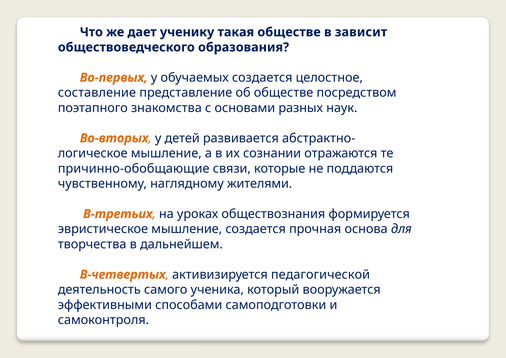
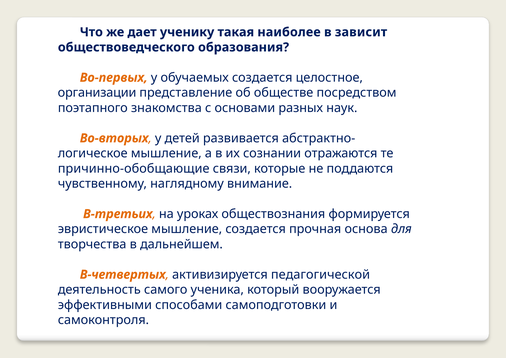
такая обществе: обществе -> наиболее
составление: составление -> организации
жителями: жителями -> внимание
